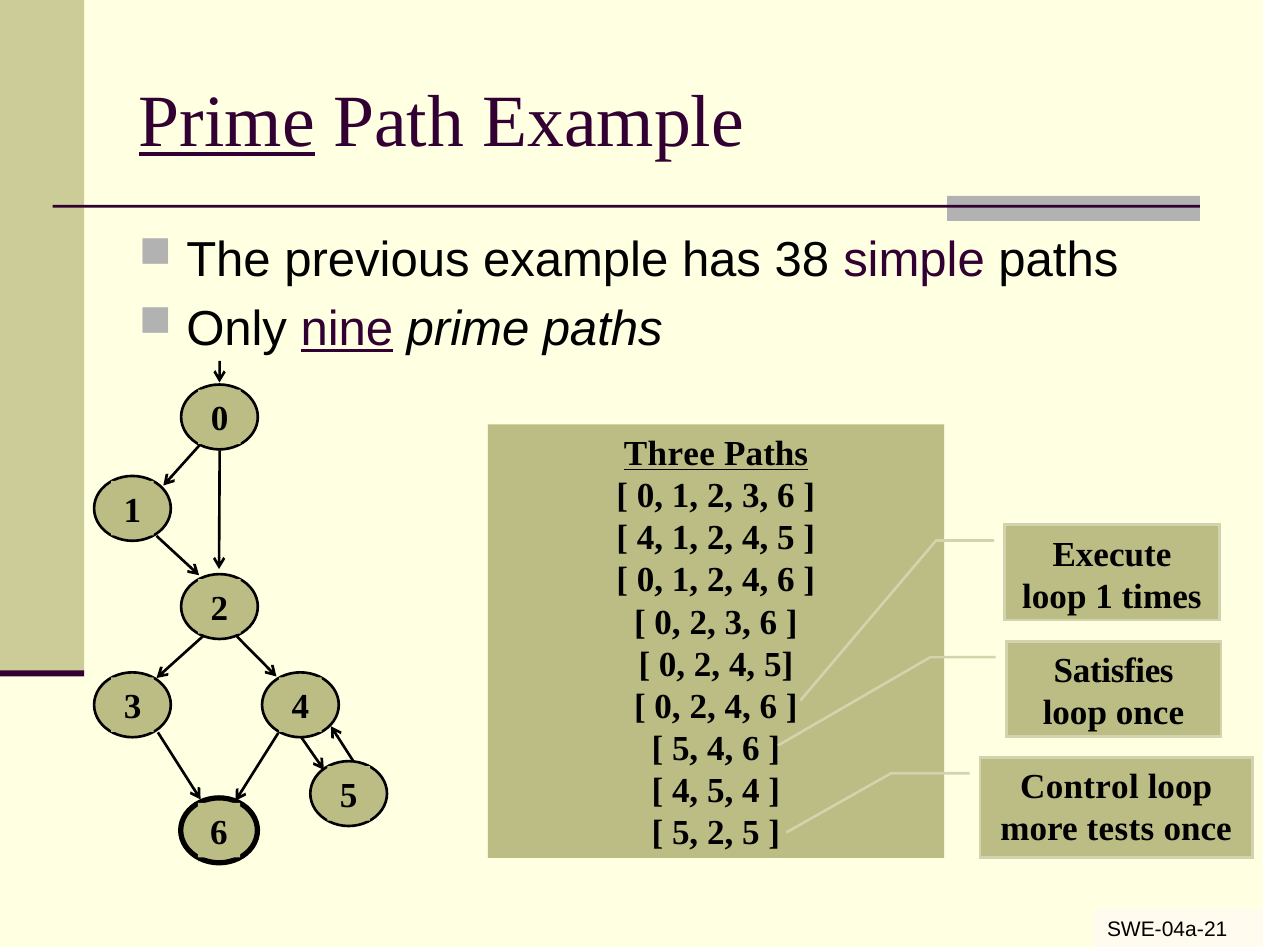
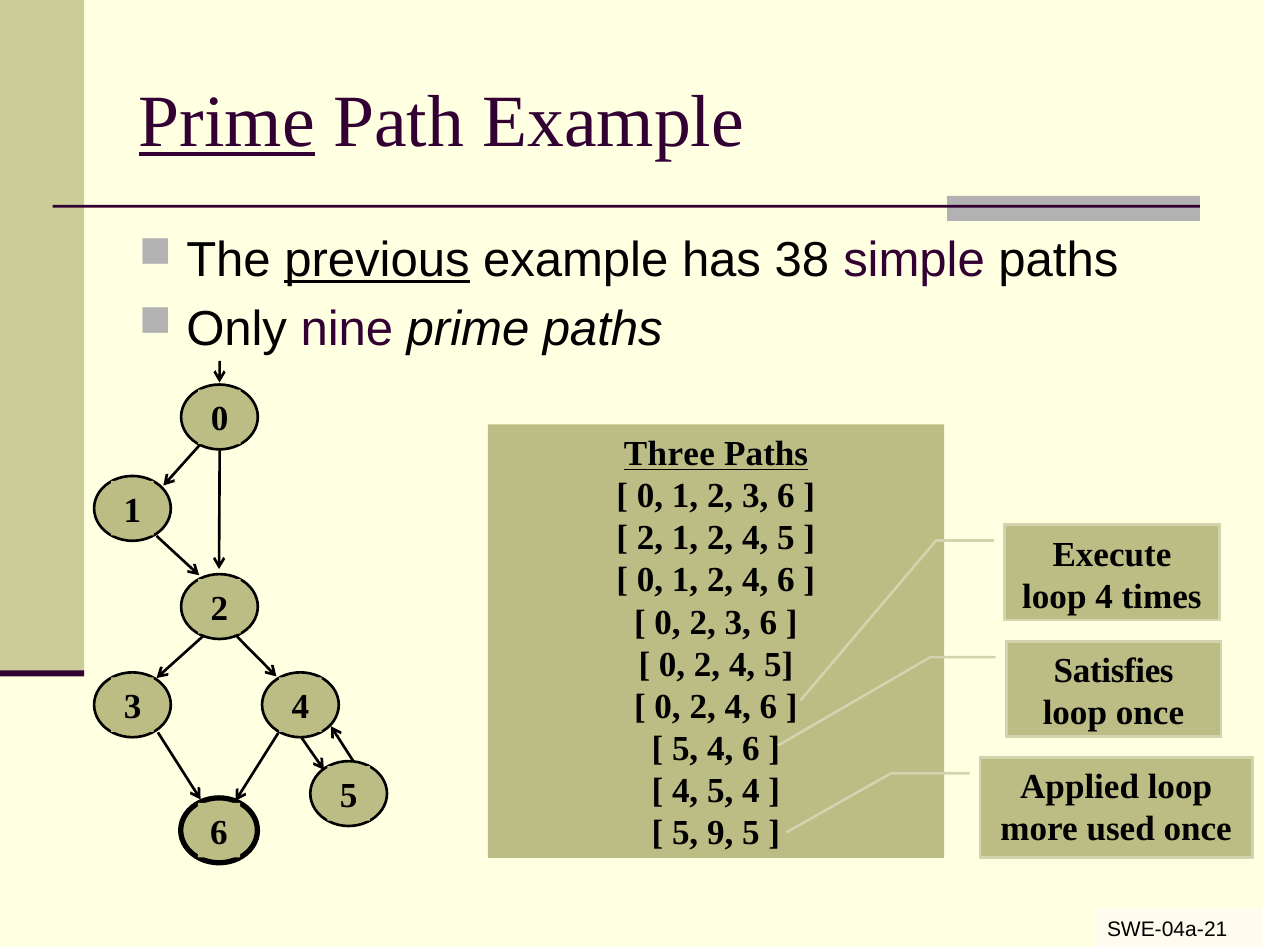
previous underline: none -> present
nine underline: present -> none
4 at (650, 538): 4 -> 2
loop 1: 1 -> 4
Control: Control -> Applied
tests: tests -> used
5 2: 2 -> 9
